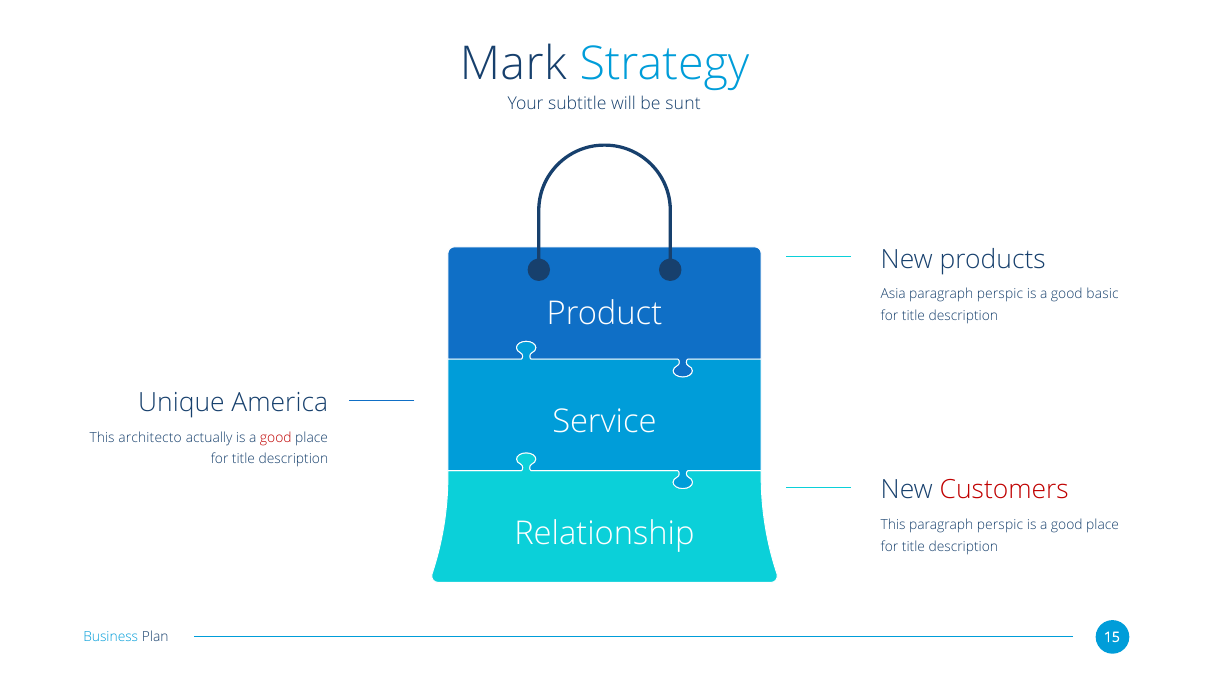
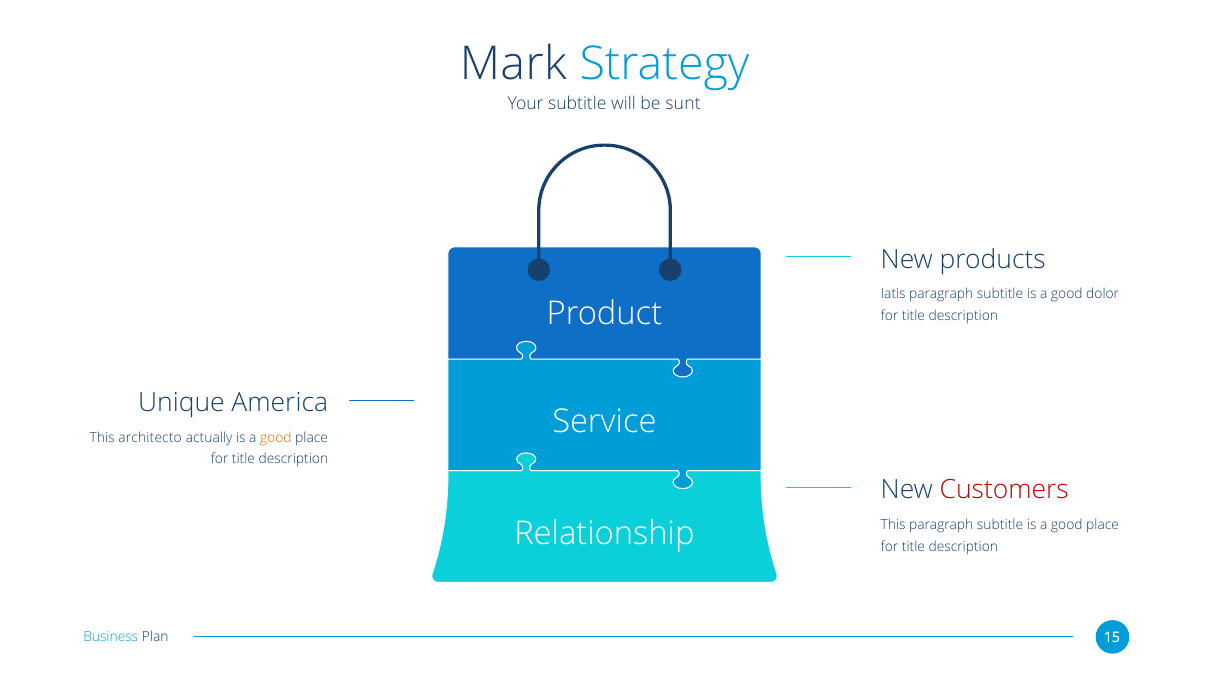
Asia: Asia -> Iatis
perspic at (1000, 294): perspic -> subtitle
basic: basic -> dolor
good at (276, 438) colour: red -> orange
This paragraph perspic: perspic -> subtitle
